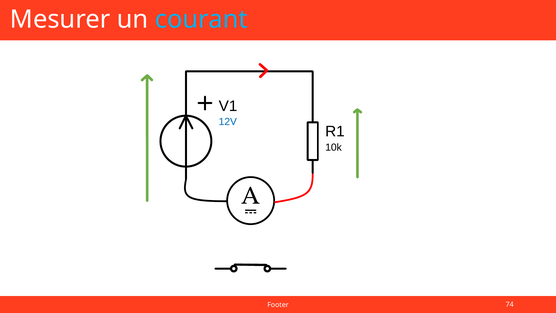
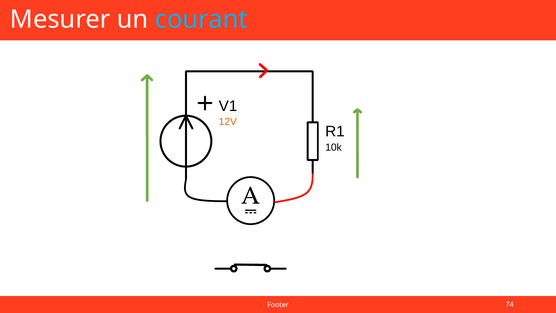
12V colour: blue -> orange
